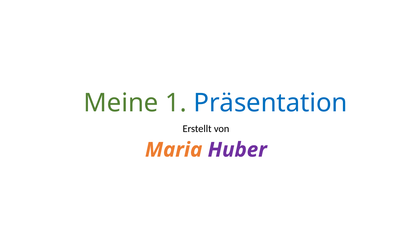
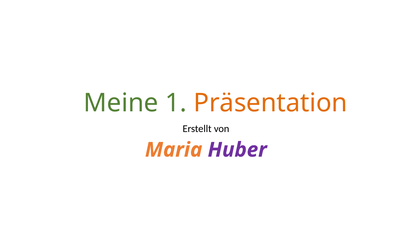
Präsentation colour: blue -> orange
